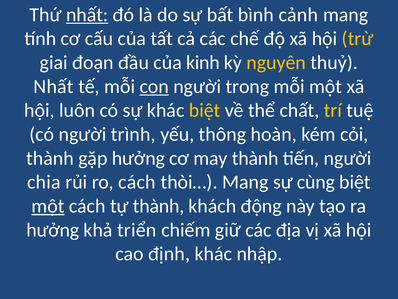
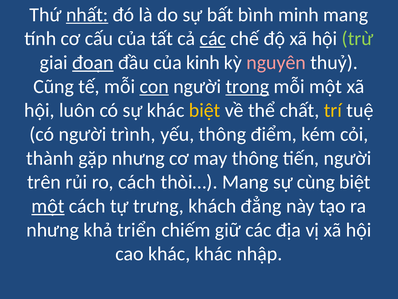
cảnh: cảnh -> minh
các at (213, 39) underline: none -> present
trừ colour: yellow -> light green
đoạn underline: none -> present
nguyên colour: yellow -> pink
Nhất at (54, 86): Nhất -> Cũng
trong underline: none -> present
hoàn: hoàn -> điểm
gặp hưởng: hưởng -> nhưng
may thành: thành -> thông
chia: chia -> trên
tự thành: thành -> trưng
động: động -> đẳng
hưởng at (53, 230): hưởng -> nhưng
cao định: định -> khác
